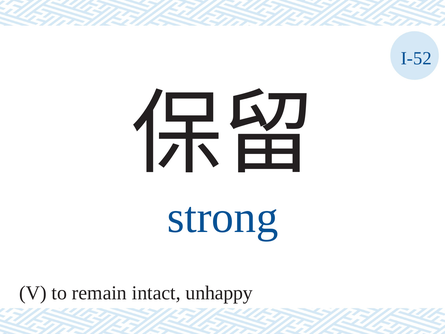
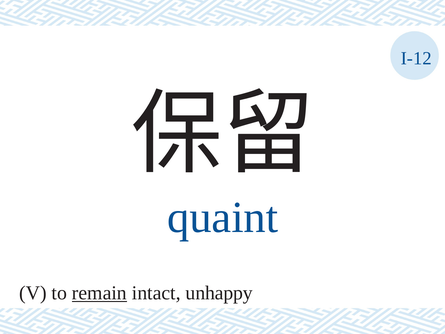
I-52: I-52 -> I-12
strong: strong -> quaint
remain underline: none -> present
